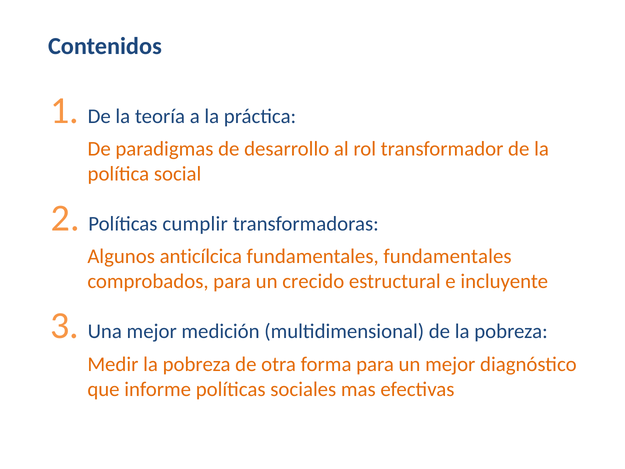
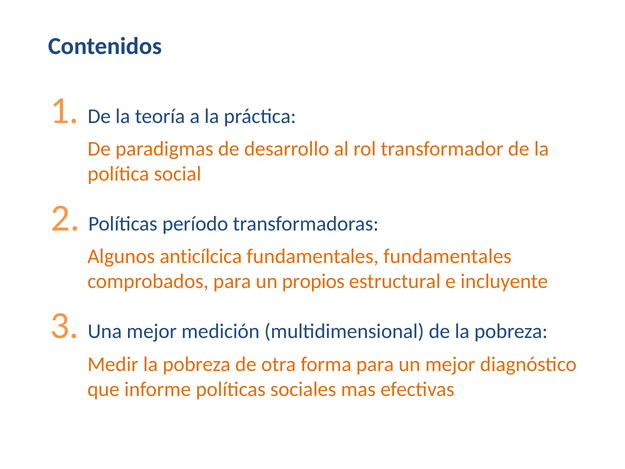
cumplir: cumplir -> período
crecido: crecido -> propios
